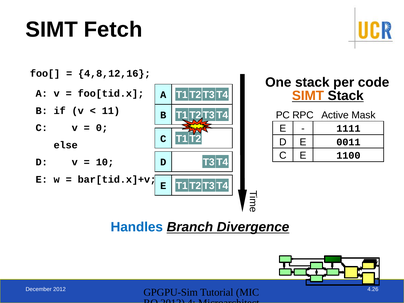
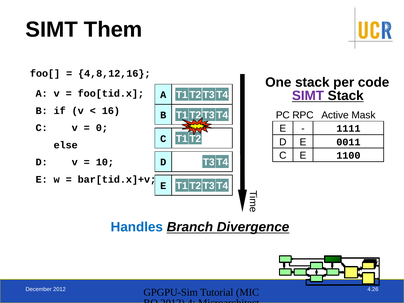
Fetch: Fetch -> Them
SIMT at (308, 96) colour: orange -> purple
11: 11 -> 16
